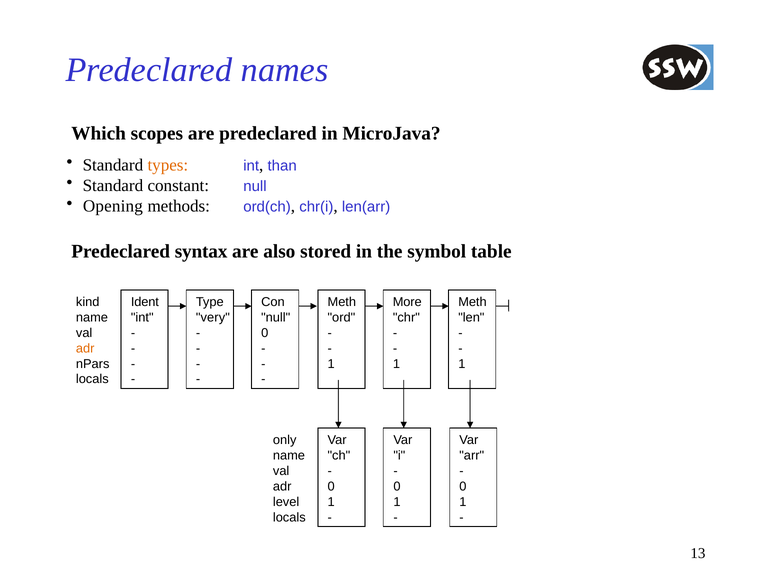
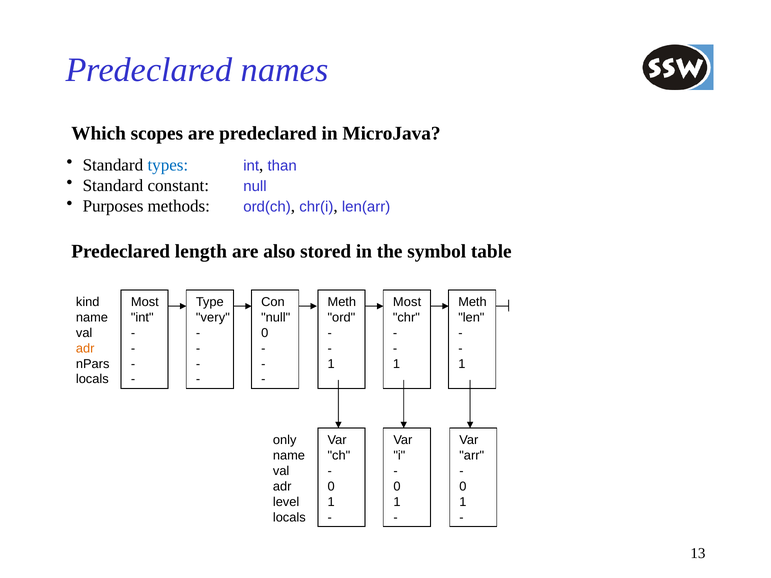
types colour: orange -> blue
Opening: Opening -> Purposes
syntax: syntax -> length
Ident at (145, 302): Ident -> Most
More at (407, 302): More -> Most
